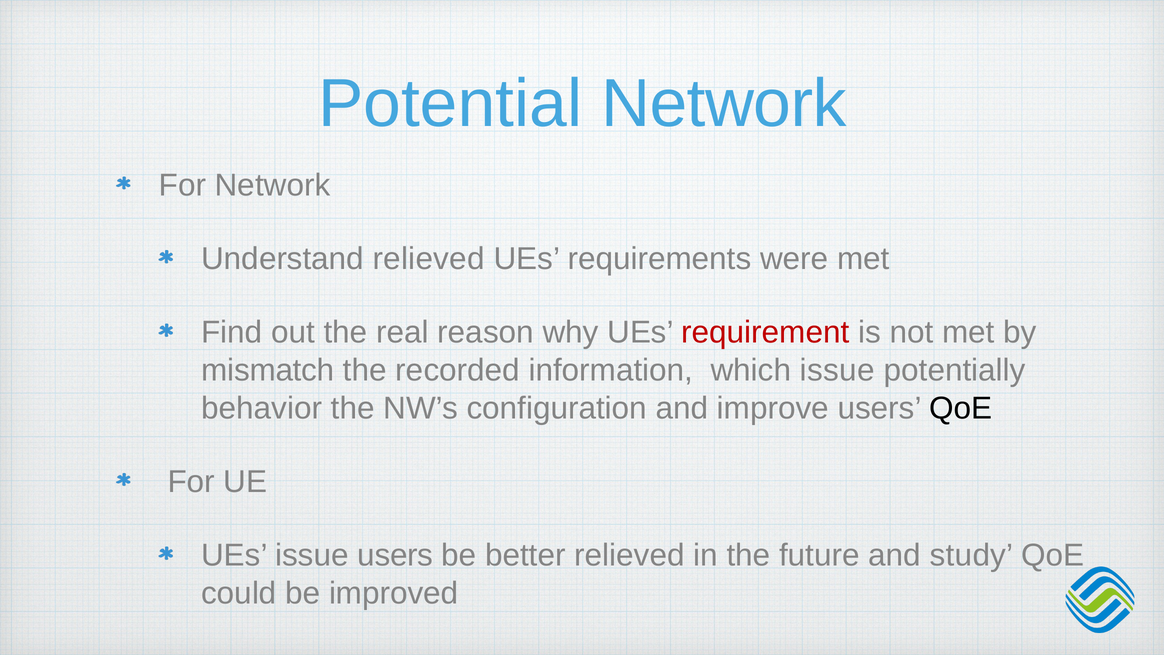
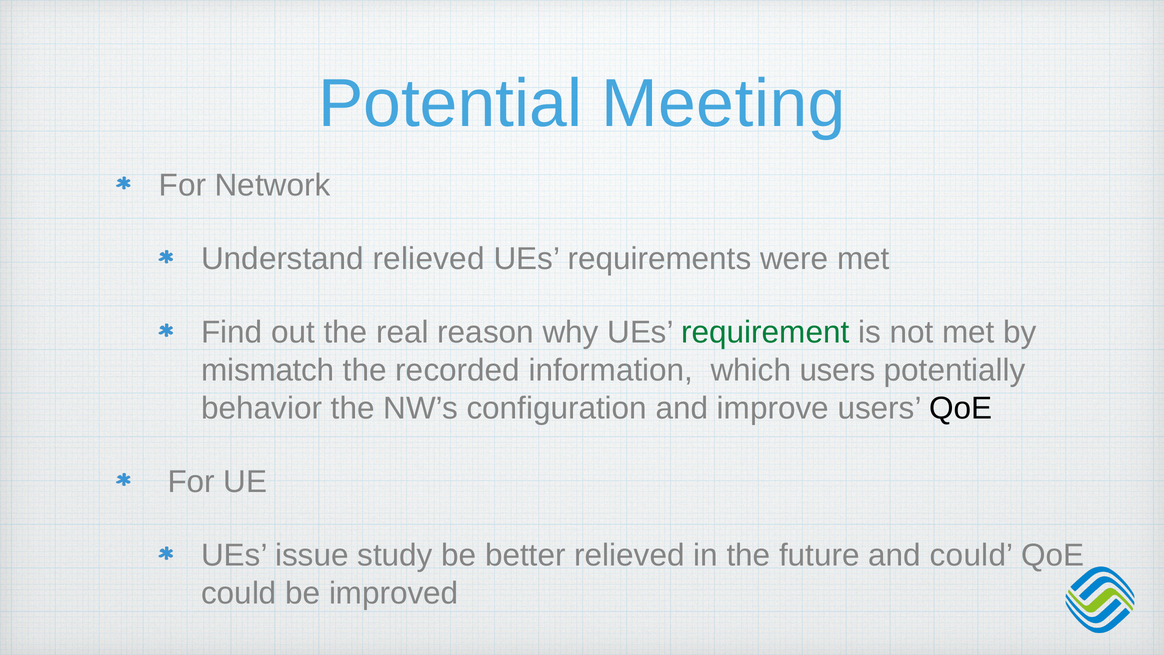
Potential Network: Network -> Meeting
requirement colour: red -> green
which issue: issue -> users
issue users: users -> study
and study: study -> could
